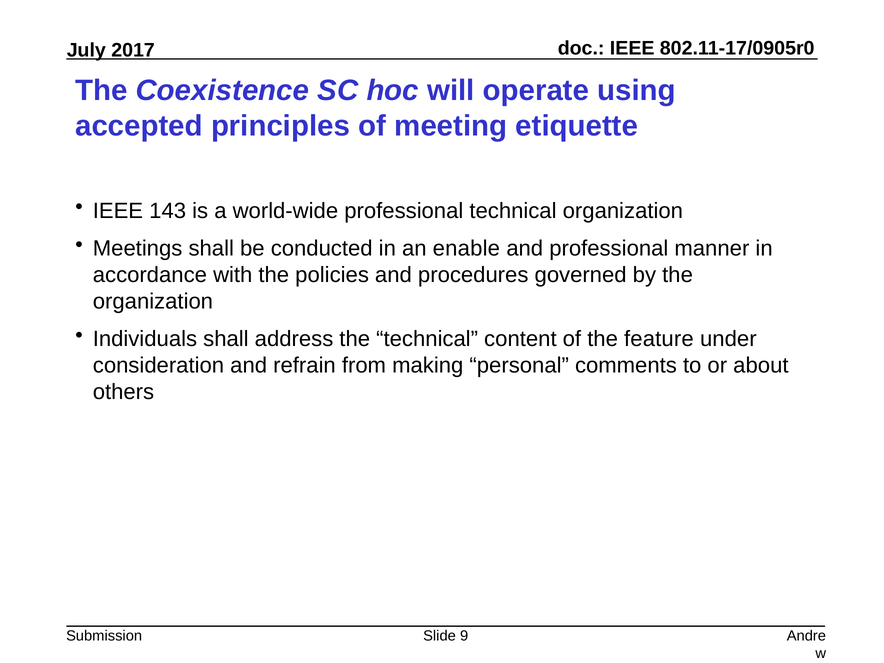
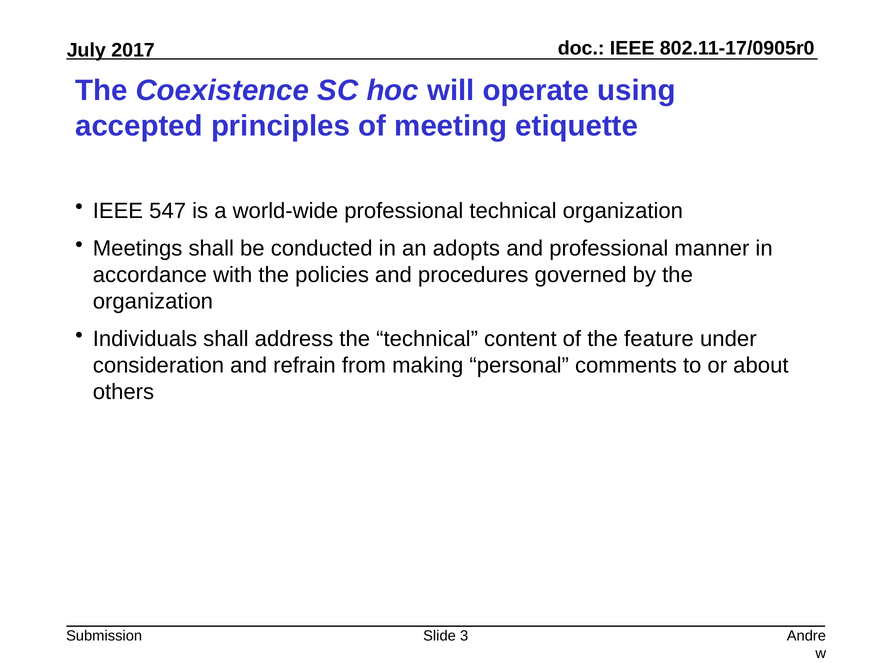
143: 143 -> 547
enable: enable -> adopts
9: 9 -> 3
